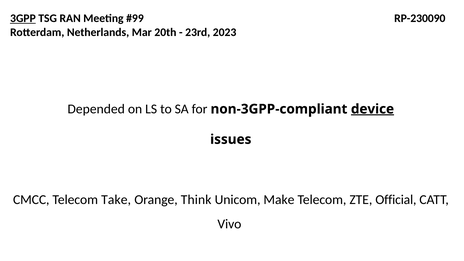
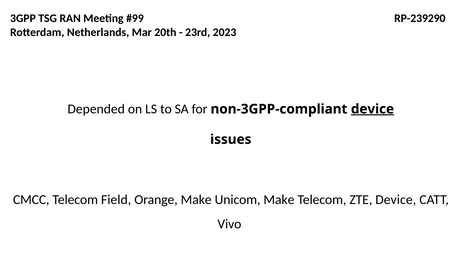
3GPP underline: present -> none
RP-230090: RP-230090 -> RP-239290
Take: Take -> Field
Orange Think: Think -> Make
ZTE Official: Official -> Device
